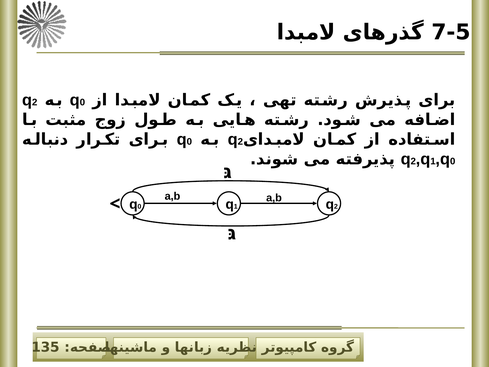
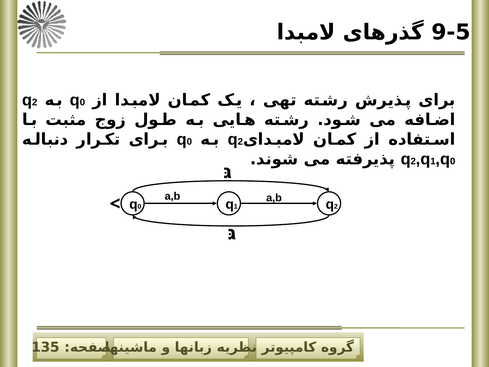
7-5: 7-5 -> 9-5
